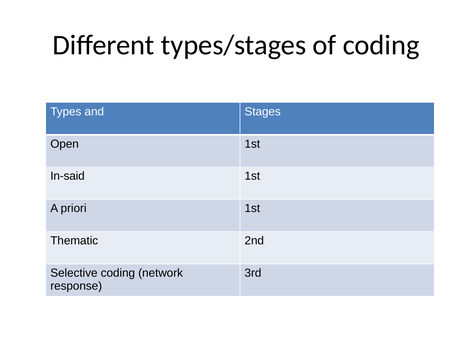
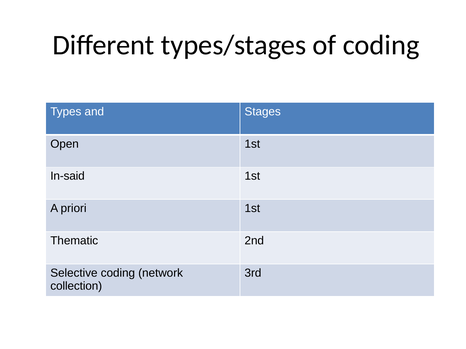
response: response -> collection
